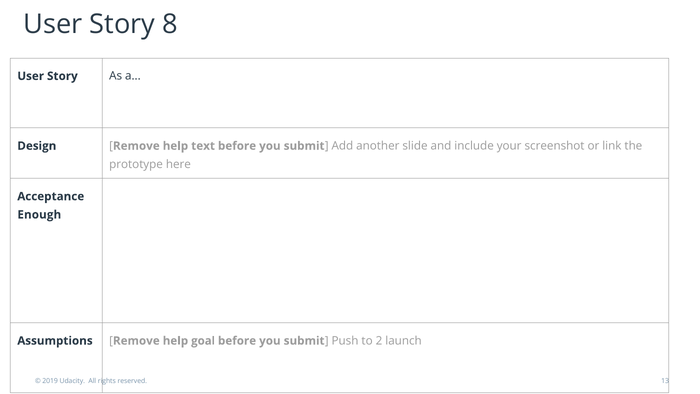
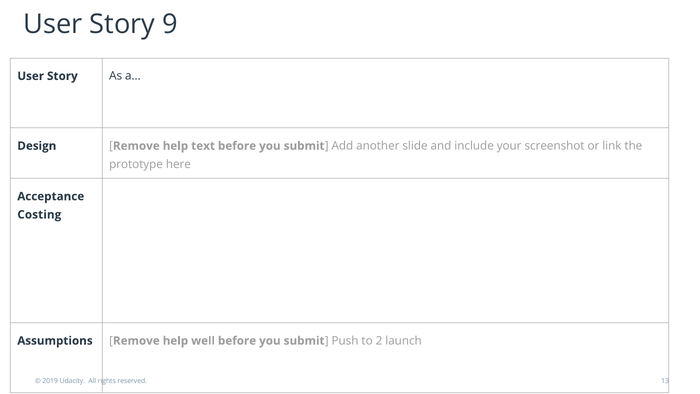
8: 8 -> 9
Enough: Enough -> Costing
goal: goal -> well
